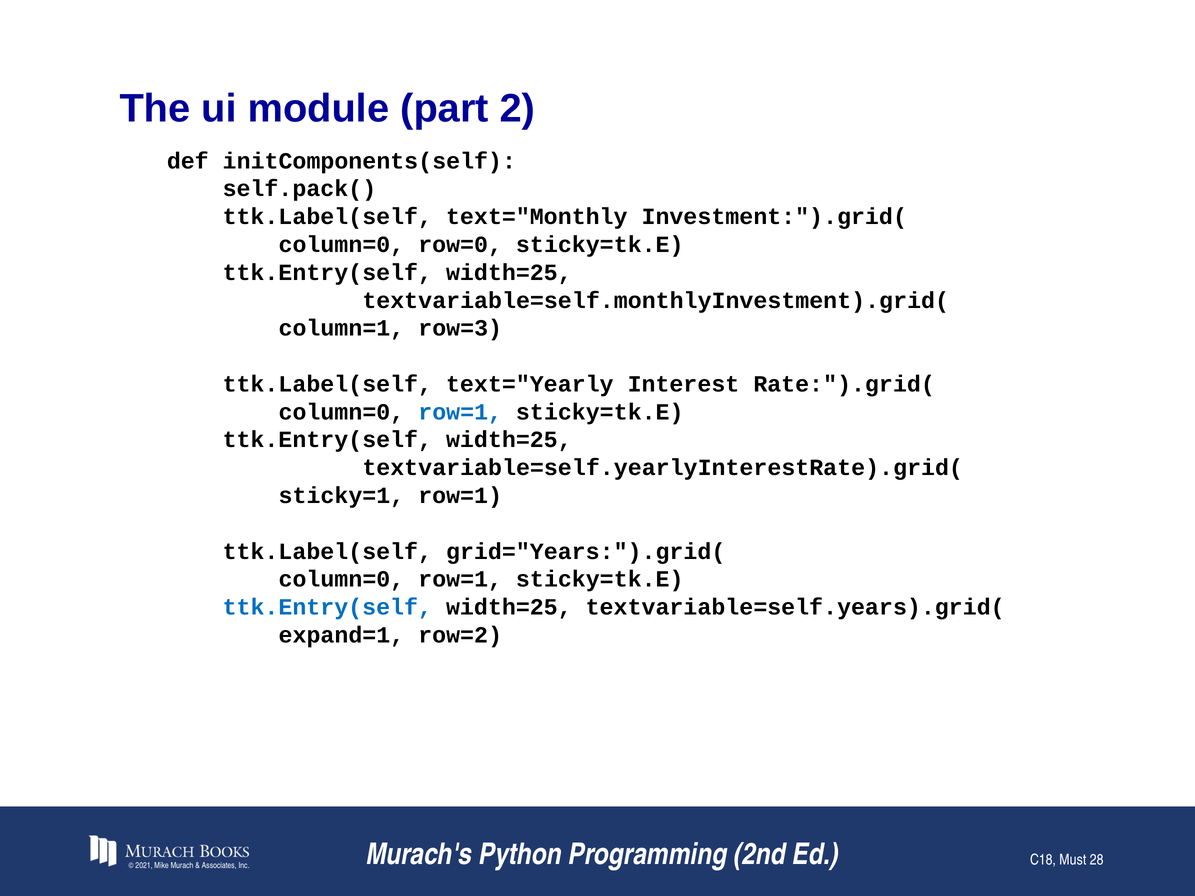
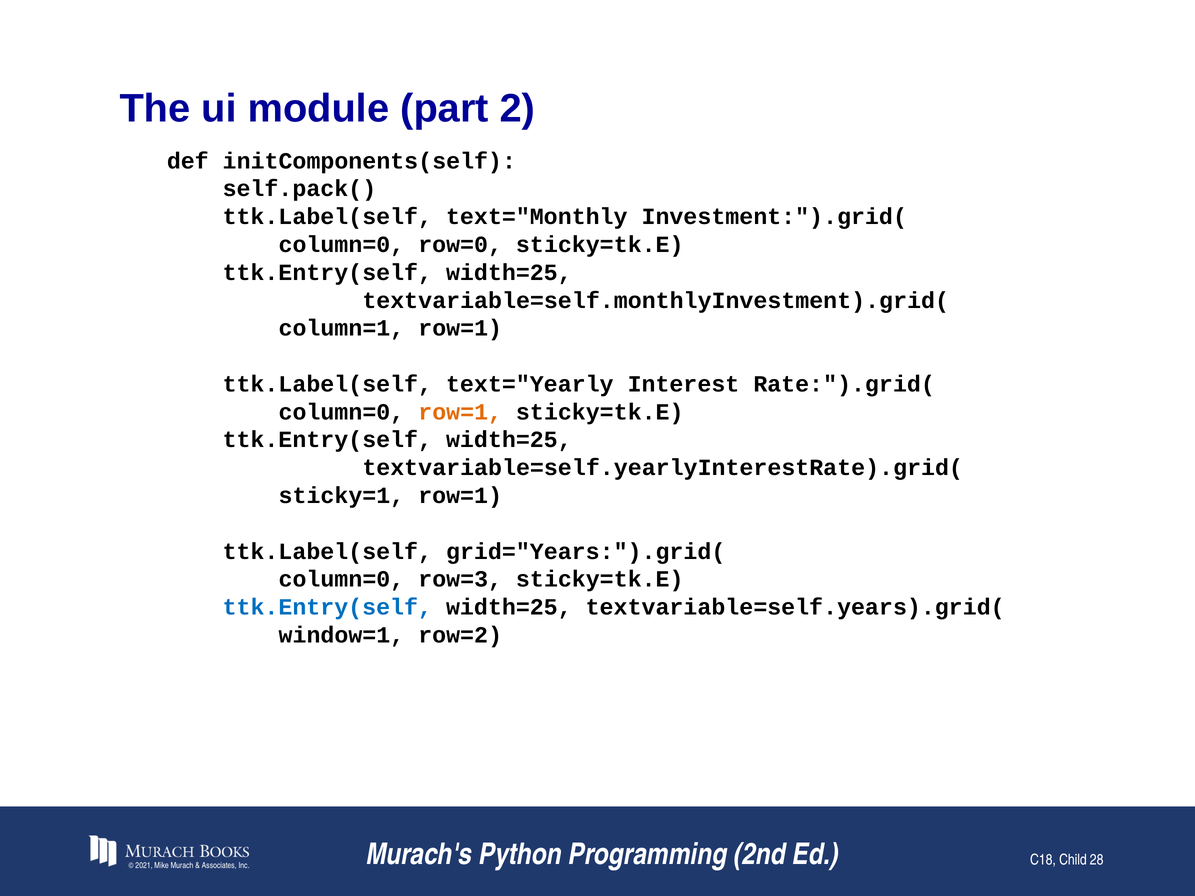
column=1 row=3: row=3 -> row=1
row=1 at (460, 412) colour: blue -> orange
row=1 at (460, 579): row=1 -> row=3
expand=1: expand=1 -> window=1
Must: Must -> Child
